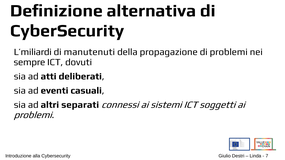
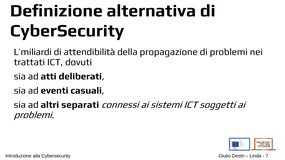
manutenuti: manutenuti -> attendibilità
sempre: sempre -> trattati
